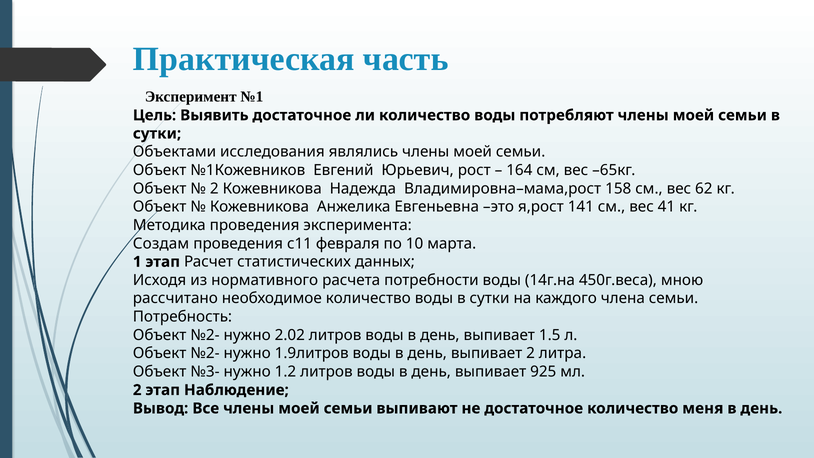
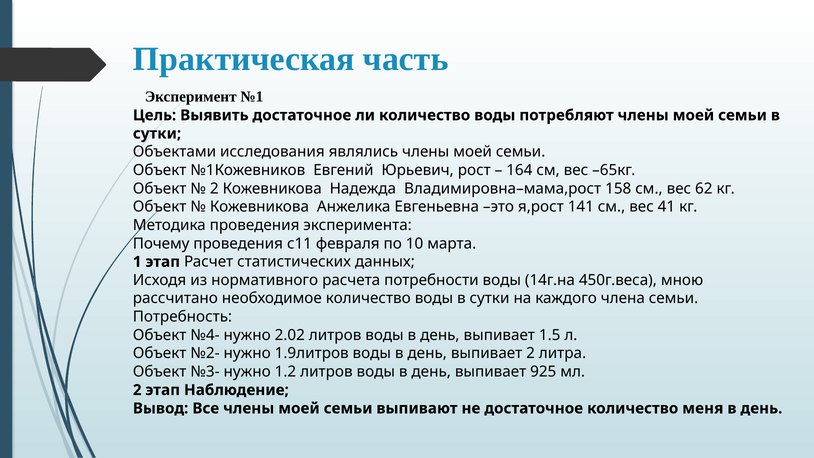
Создам: Создам -> Почему
№2- at (205, 335): №2- -> №4-
